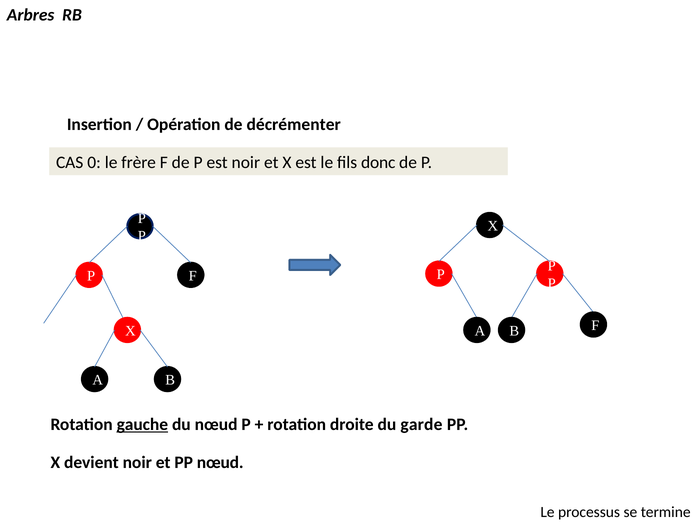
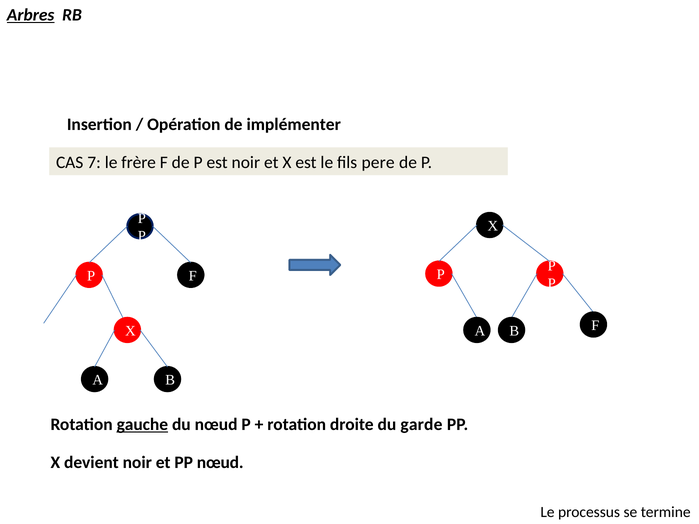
Arbres underline: none -> present
décrémenter: décrémenter -> implémenter
0: 0 -> 7
donc: donc -> pere
